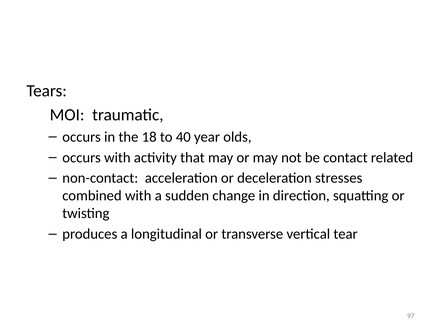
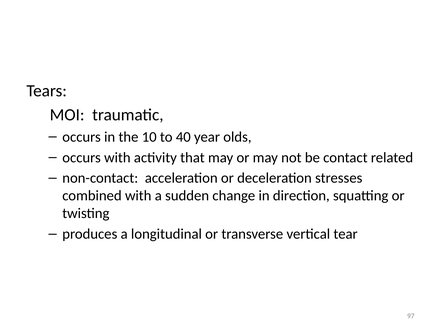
18: 18 -> 10
